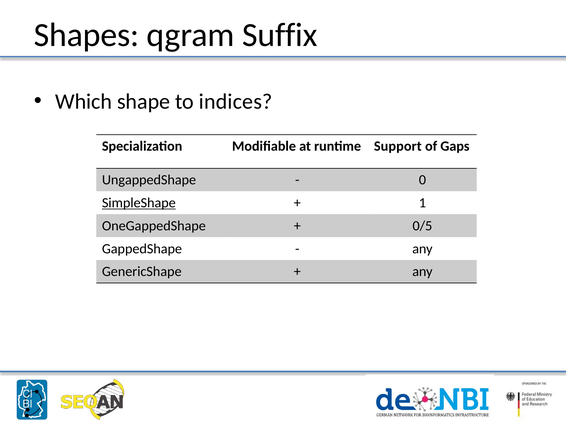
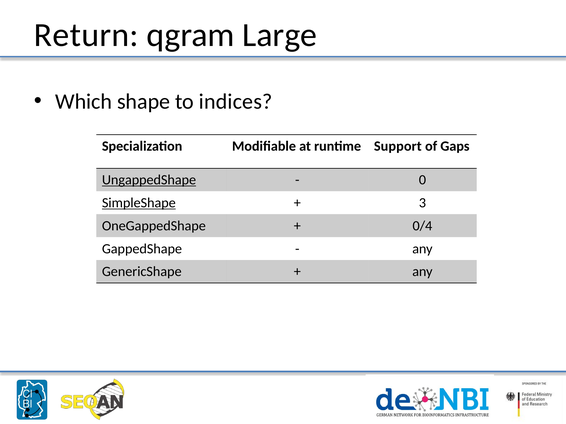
Shapes: Shapes -> Return
Suffix: Suffix -> Large
UngappedShape underline: none -> present
1: 1 -> 3
0/5: 0/5 -> 0/4
